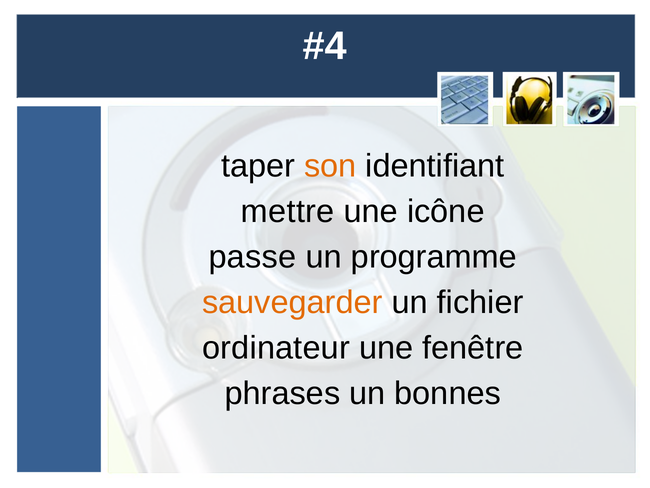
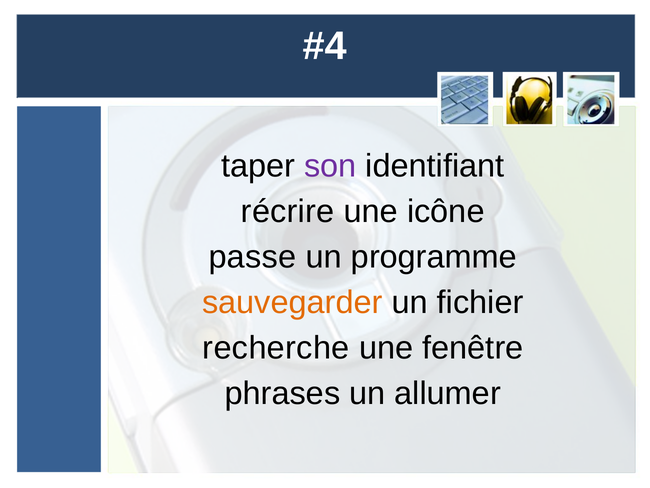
son colour: orange -> purple
mettre: mettre -> récrire
ordinateur: ordinateur -> recherche
bonnes: bonnes -> allumer
